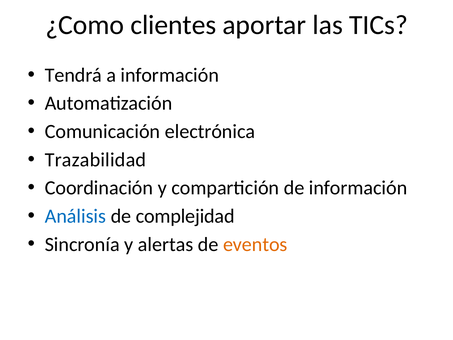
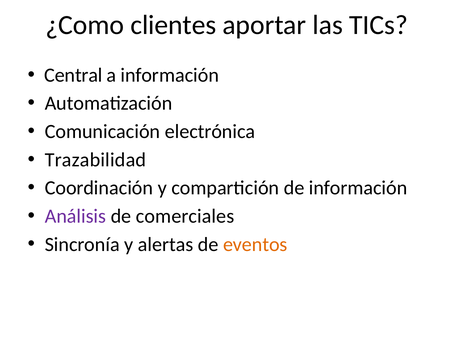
Tendrá: Tendrá -> Central
Análisis colour: blue -> purple
complejidad: complejidad -> comerciales
